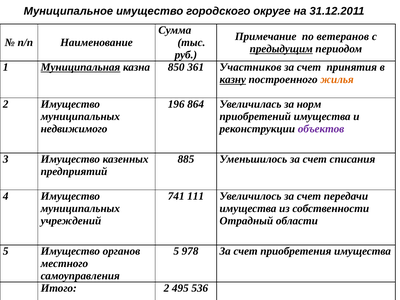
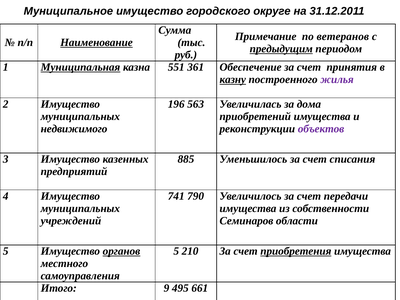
Наименование underline: none -> present
850: 850 -> 551
Участников: Участников -> Обеспечение
жилья colour: orange -> purple
864: 864 -> 563
норм: норм -> дома
111: 111 -> 790
Отрадный: Отрадный -> Семинаров
органов underline: none -> present
978: 978 -> 210
приобретения underline: none -> present
Итого 2: 2 -> 9
536: 536 -> 661
